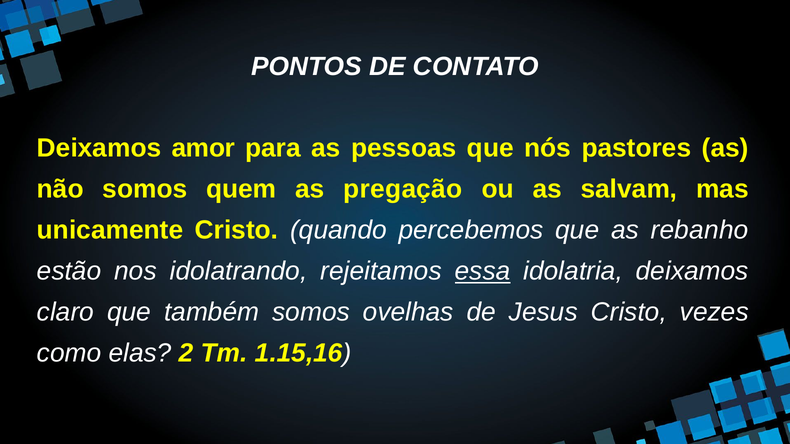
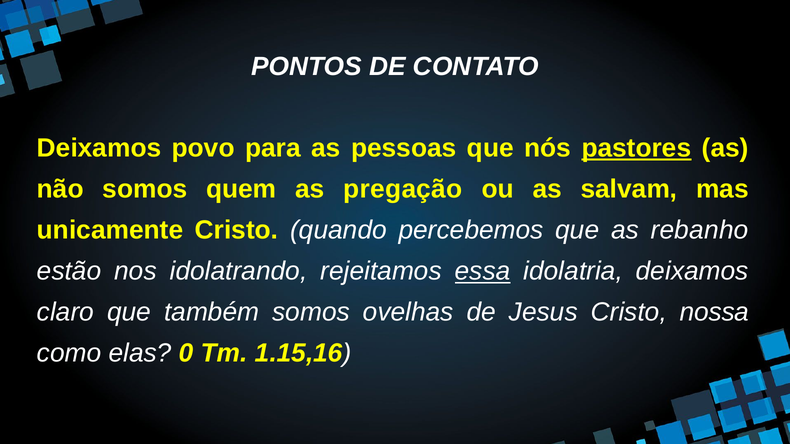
amor: amor -> povo
pastores underline: none -> present
vezes: vezes -> nossa
2: 2 -> 0
